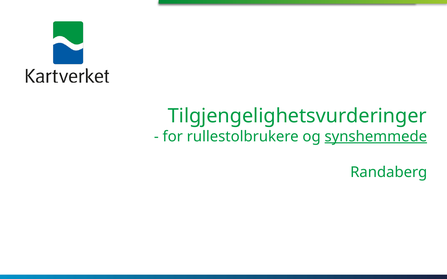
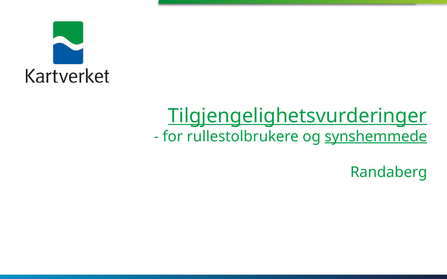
Tilgjengelighetsvurderinger underline: none -> present
